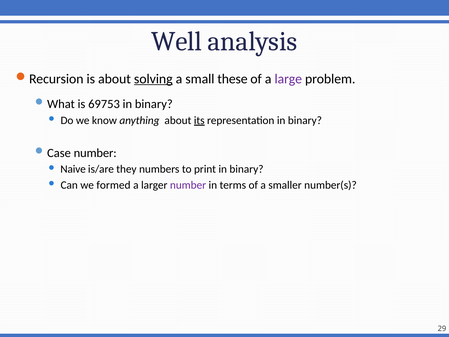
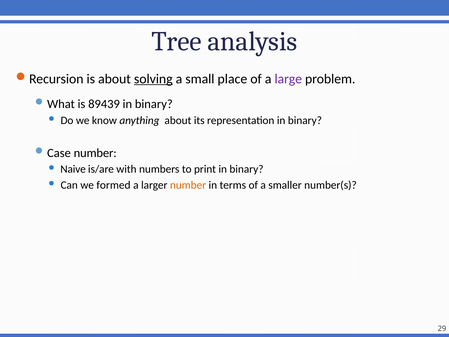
Well: Well -> Tree
these: these -> place
69753: 69753 -> 89439
its underline: present -> none
they: they -> with
number at (188, 185) colour: purple -> orange
